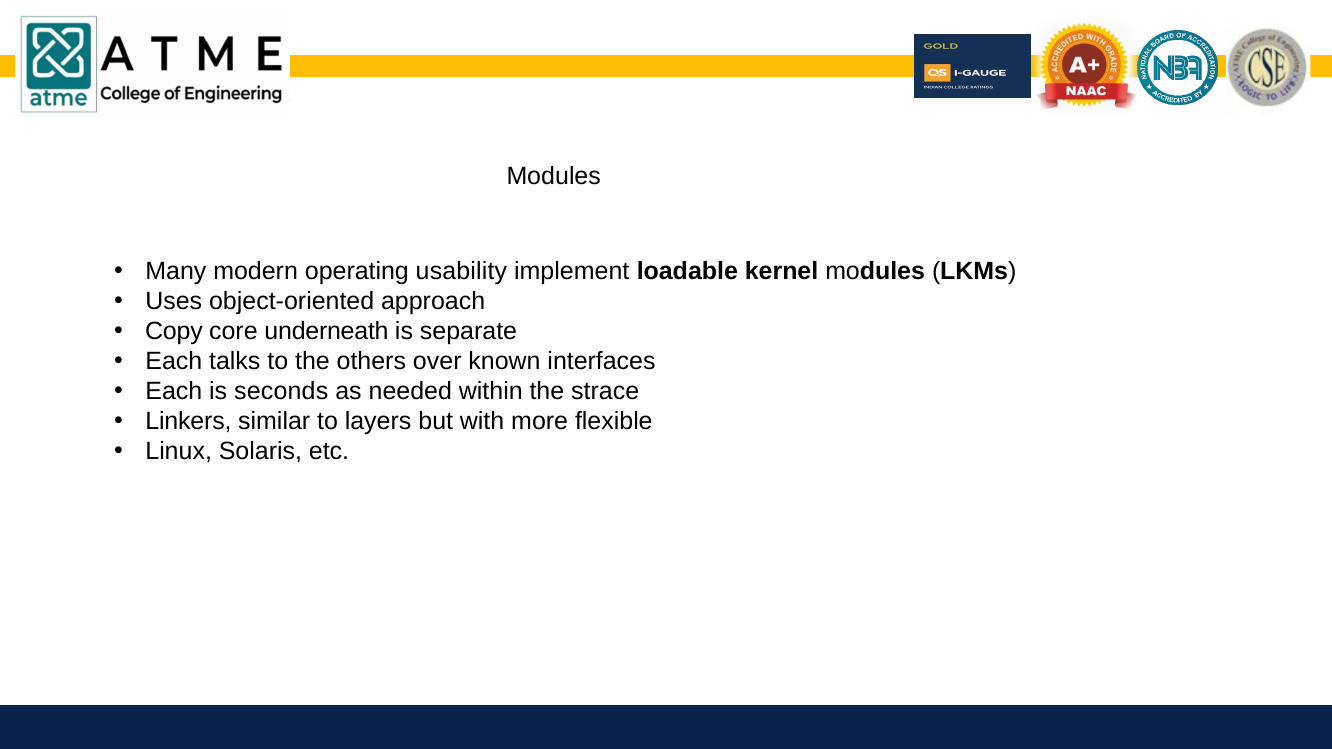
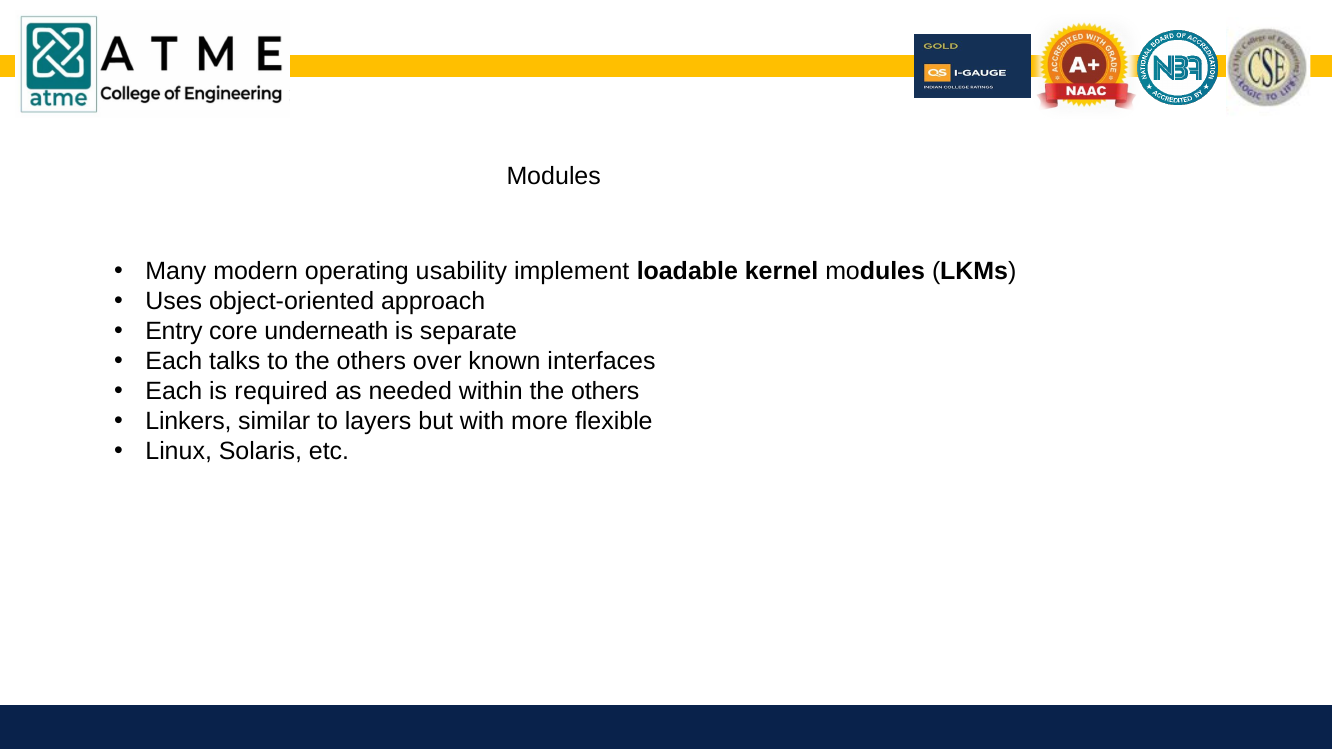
Copy: Copy -> Entry
seconds: seconds -> required
within the strace: strace -> others
